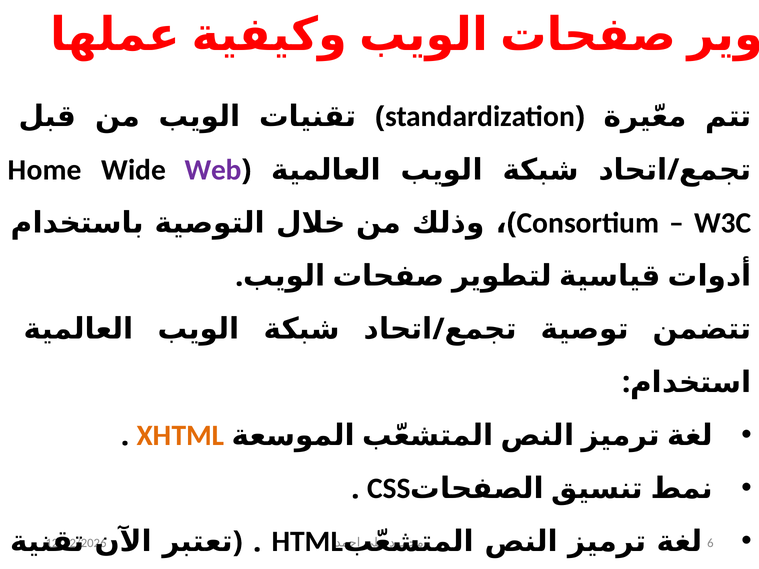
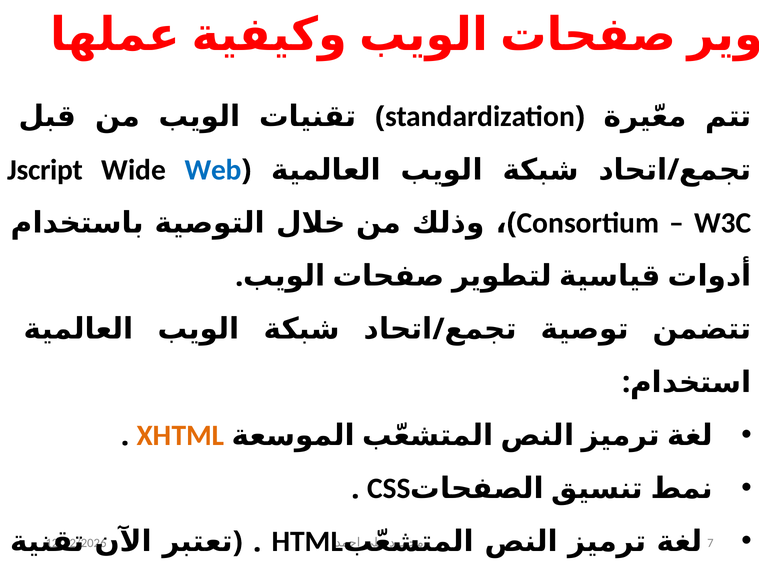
Home: Home -> Jscript
Web colour: purple -> blue
6: 6 -> 7
